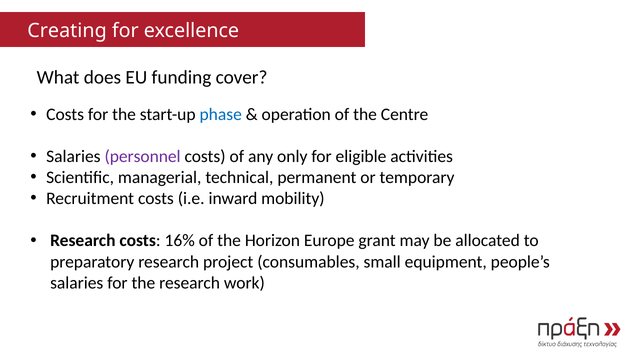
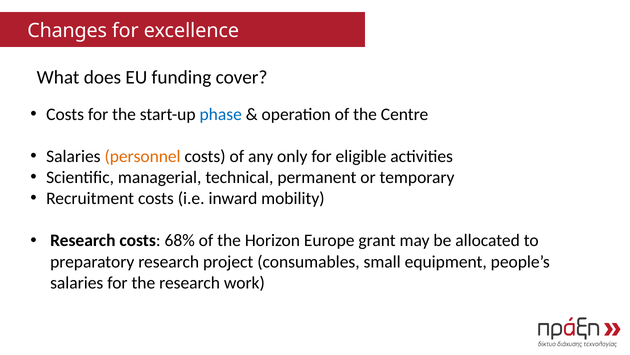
Creating: Creating -> Changes
personnel colour: purple -> orange
16%: 16% -> 68%
